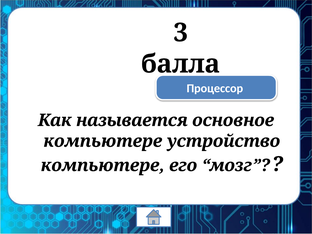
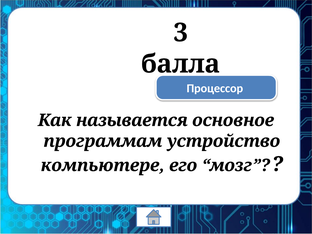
компьютере at (103, 141): компьютере -> программам
